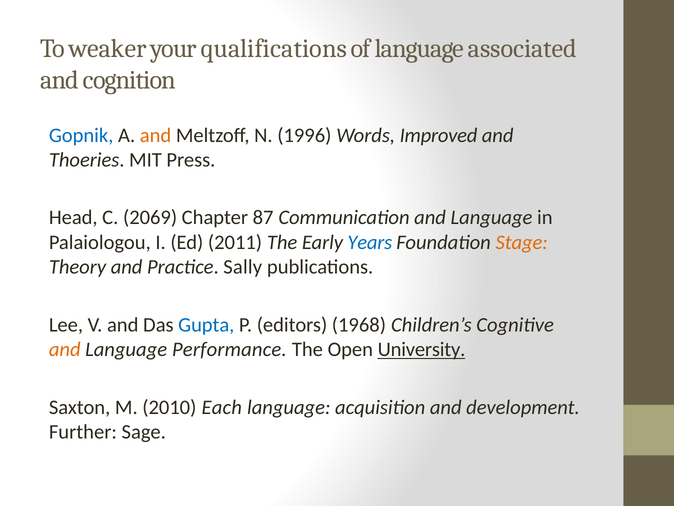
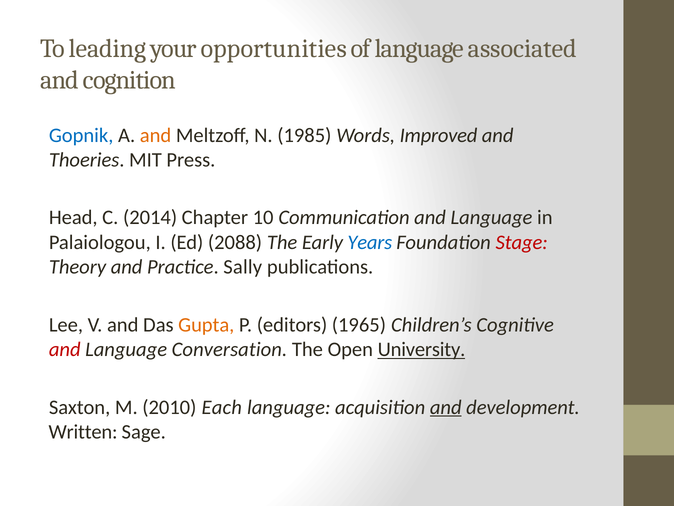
weaker: weaker -> leading
qualifications: qualifications -> opportunities
1996: 1996 -> 1985
2069: 2069 -> 2014
87: 87 -> 10
2011: 2011 -> 2088
Stage colour: orange -> red
Gupta colour: blue -> orange
1968: 1968 -> 1965
and at (65, 349) colour: orange -> red
Performance: Performance -> Conversation
and at (446, 407) underline: none -> present
Further: Further -> Written
